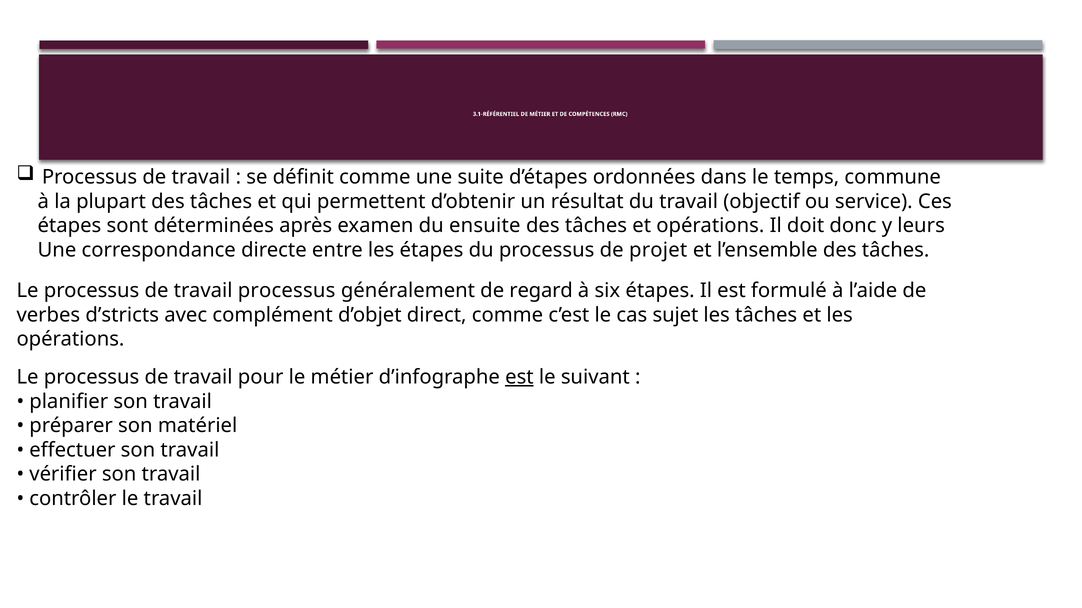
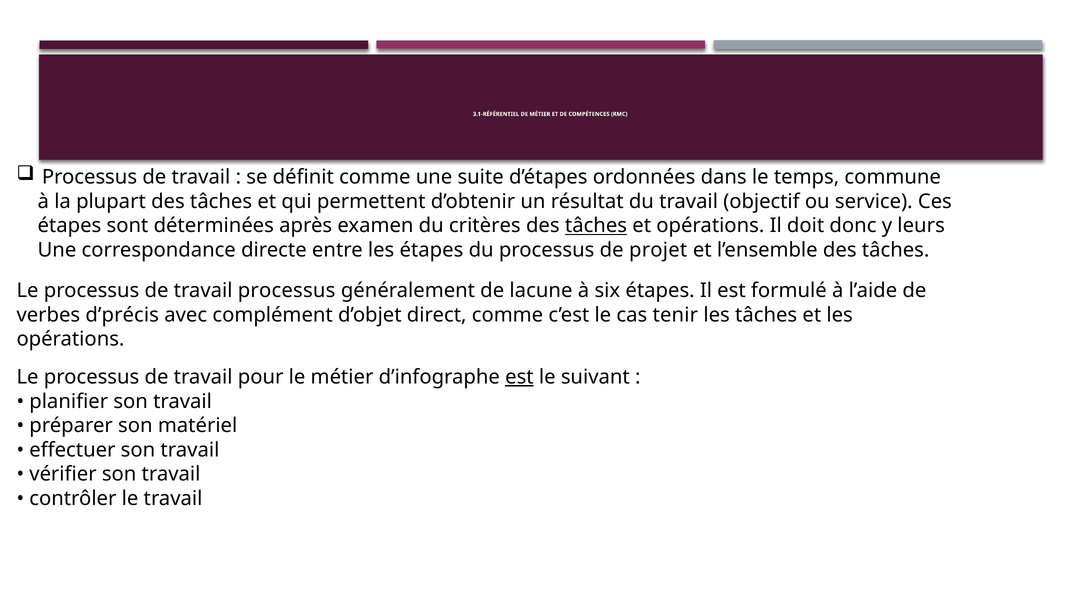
ensuite: ensuite -> critères
tâches at (596, 226) underline: none -> present
regard: regard -> lacune
d’stricts: d’stricts -> d’précis
sujet: sujet -> tenir
